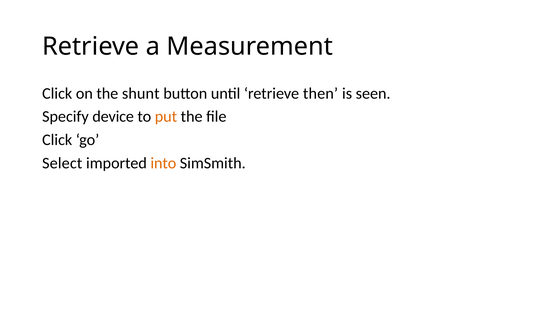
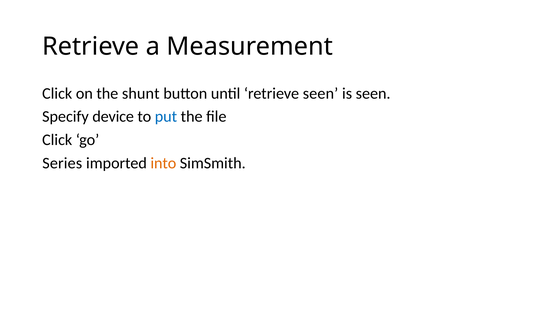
retrieve then: then -> seen
put colour: orange -> blue
Select: Select -> Series
